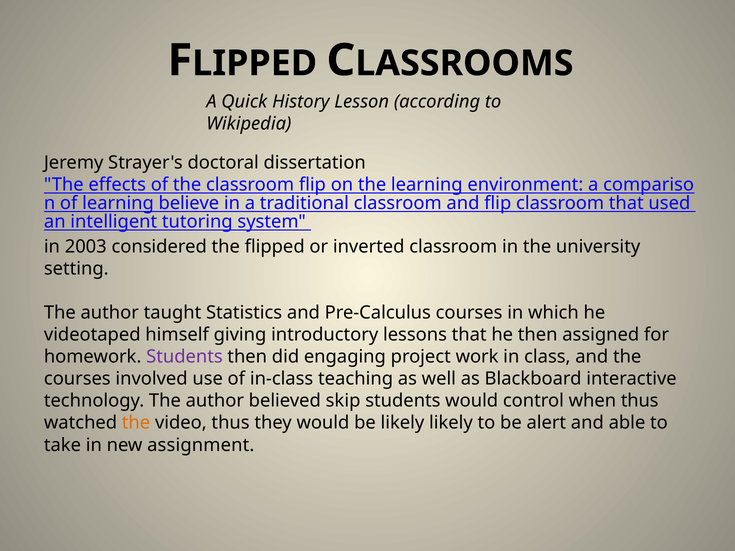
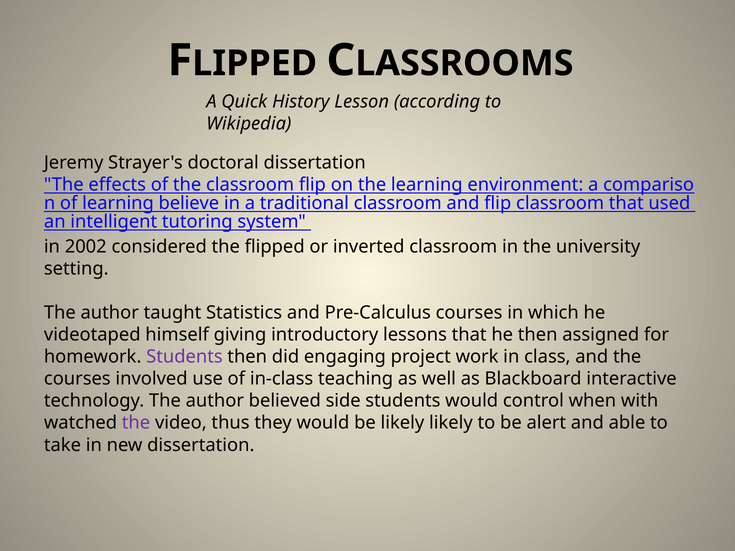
2003: 2003 -> 2002
skip: skip -> side
when thus: thus -> with
the at (136, 423) colour: orange -> purple
new assignment: assignment -> dissertation
